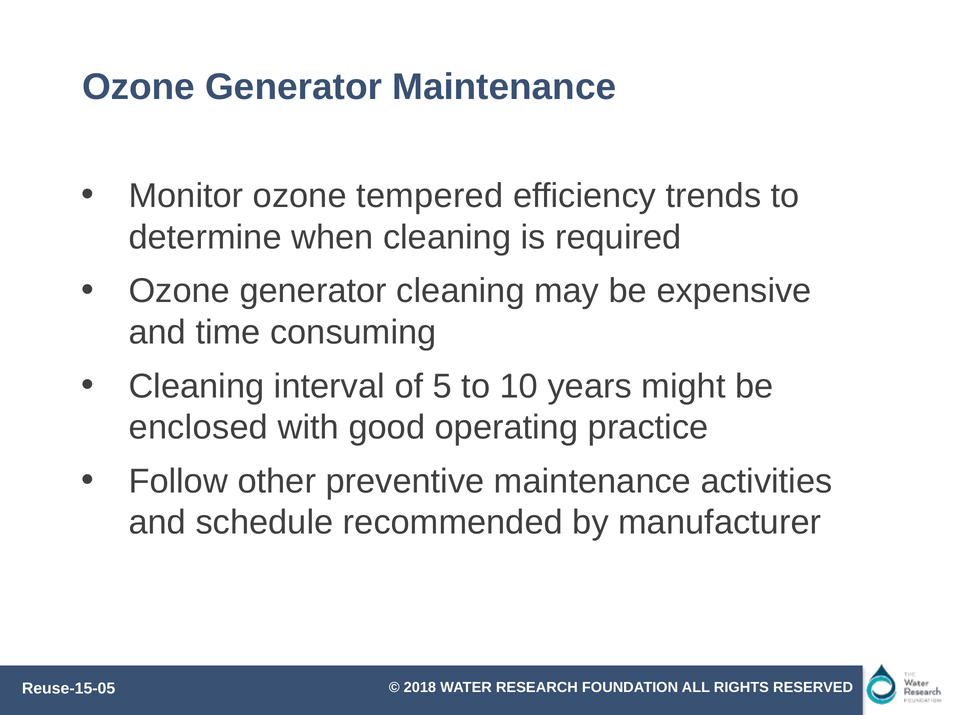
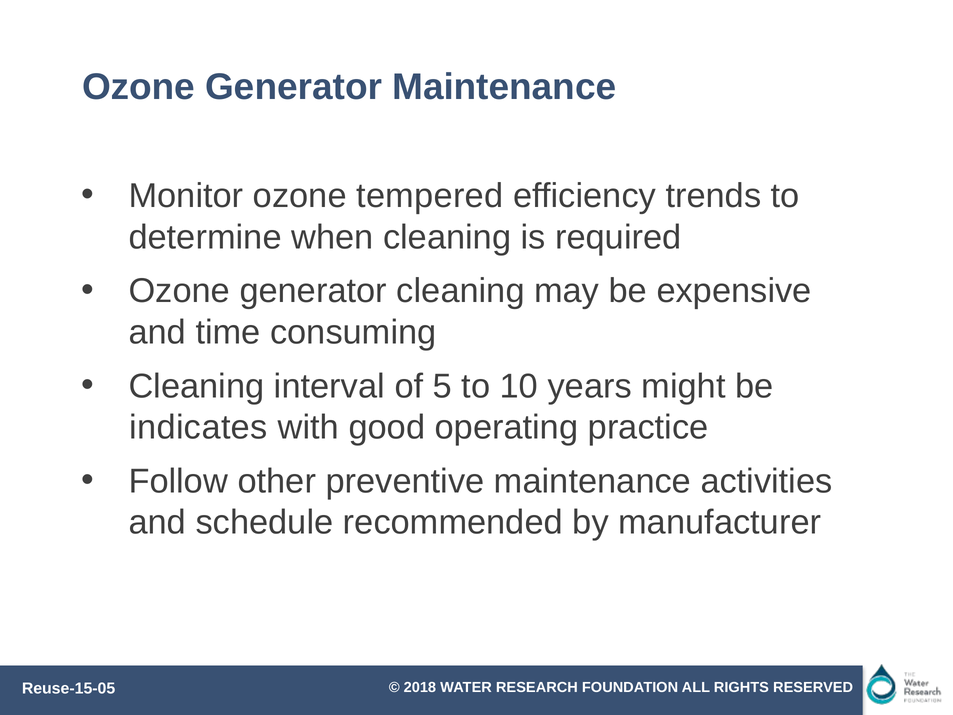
enclosed: enclosed -> indicates
